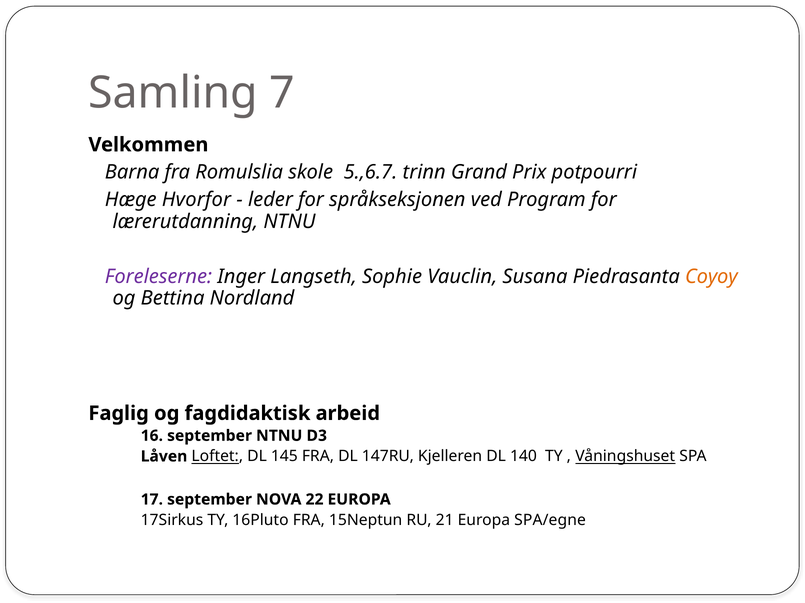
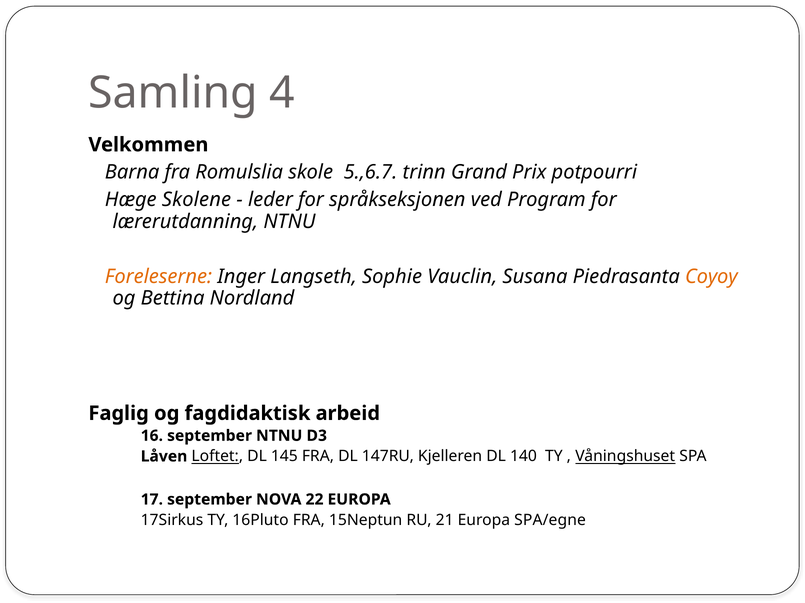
7: 7 -> 4
Hvorfor: Hvorfor -> Skolene
Foreleserne colour: purple -> orange
